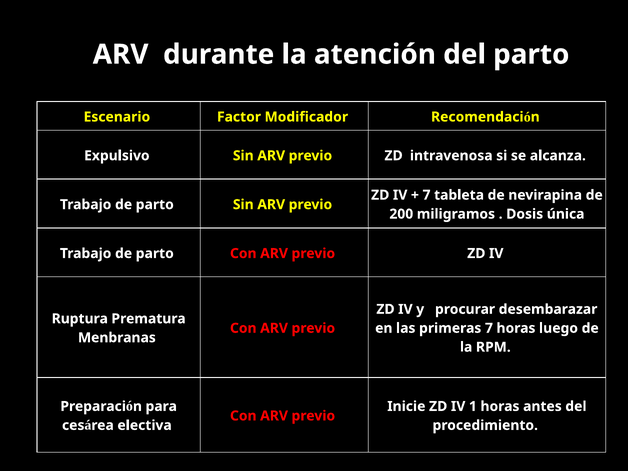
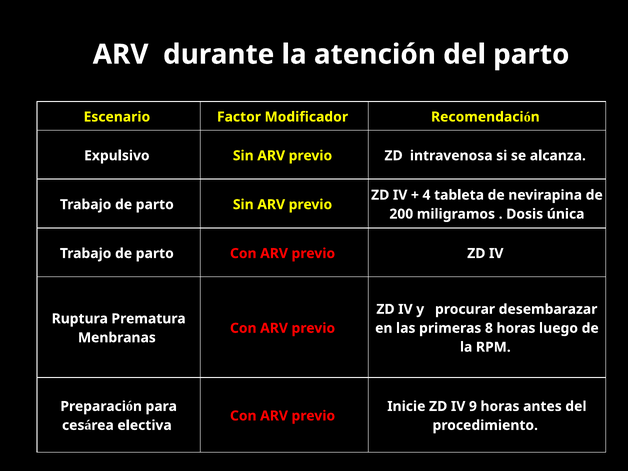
7 at (426, 195): 7 -> 4
primeras 7: 7 -> 8
1: 1 -> 9
